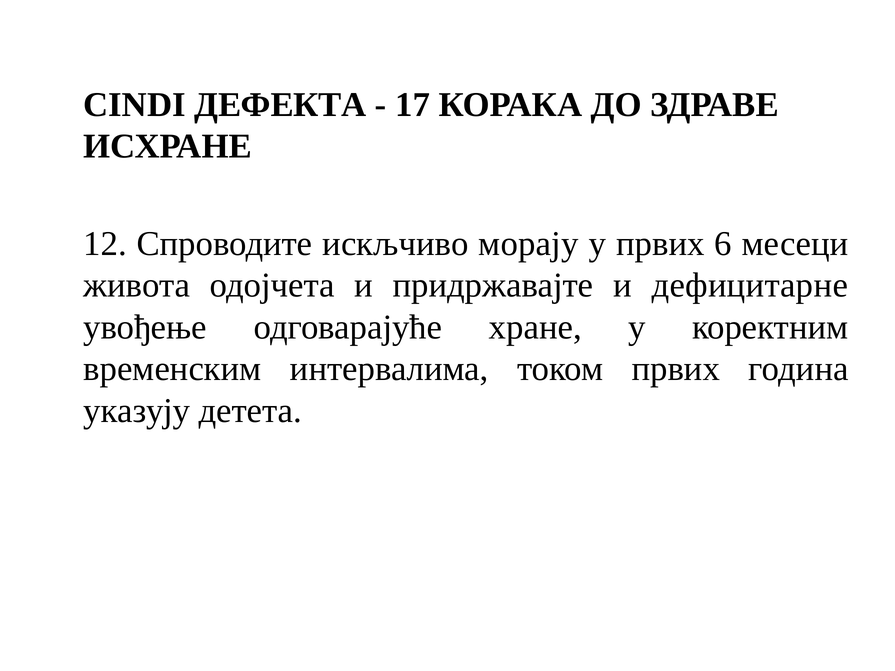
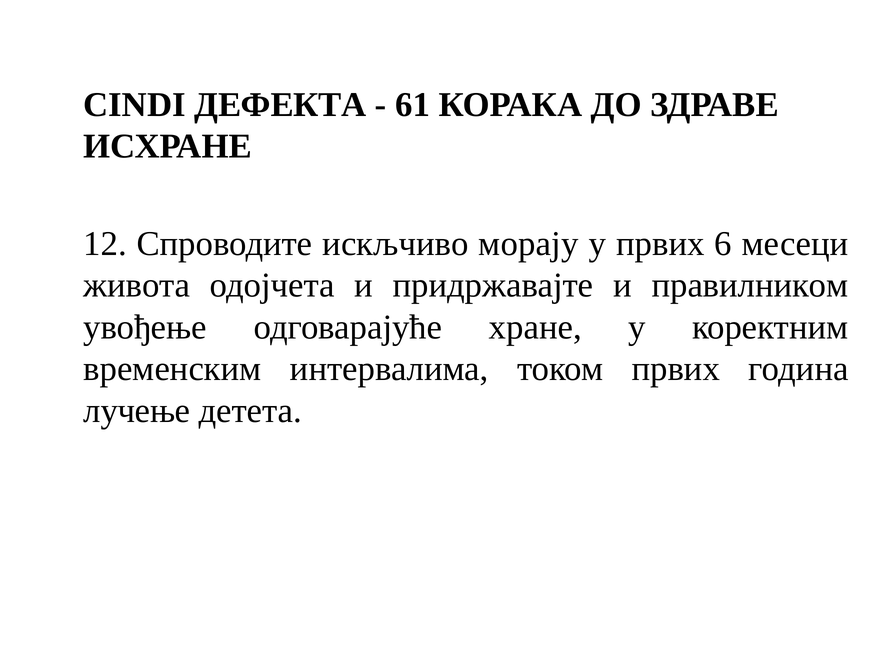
17: 17 -> 61
дефицитарне: дефицитарне -> правилником
указују: указују -> лучење
